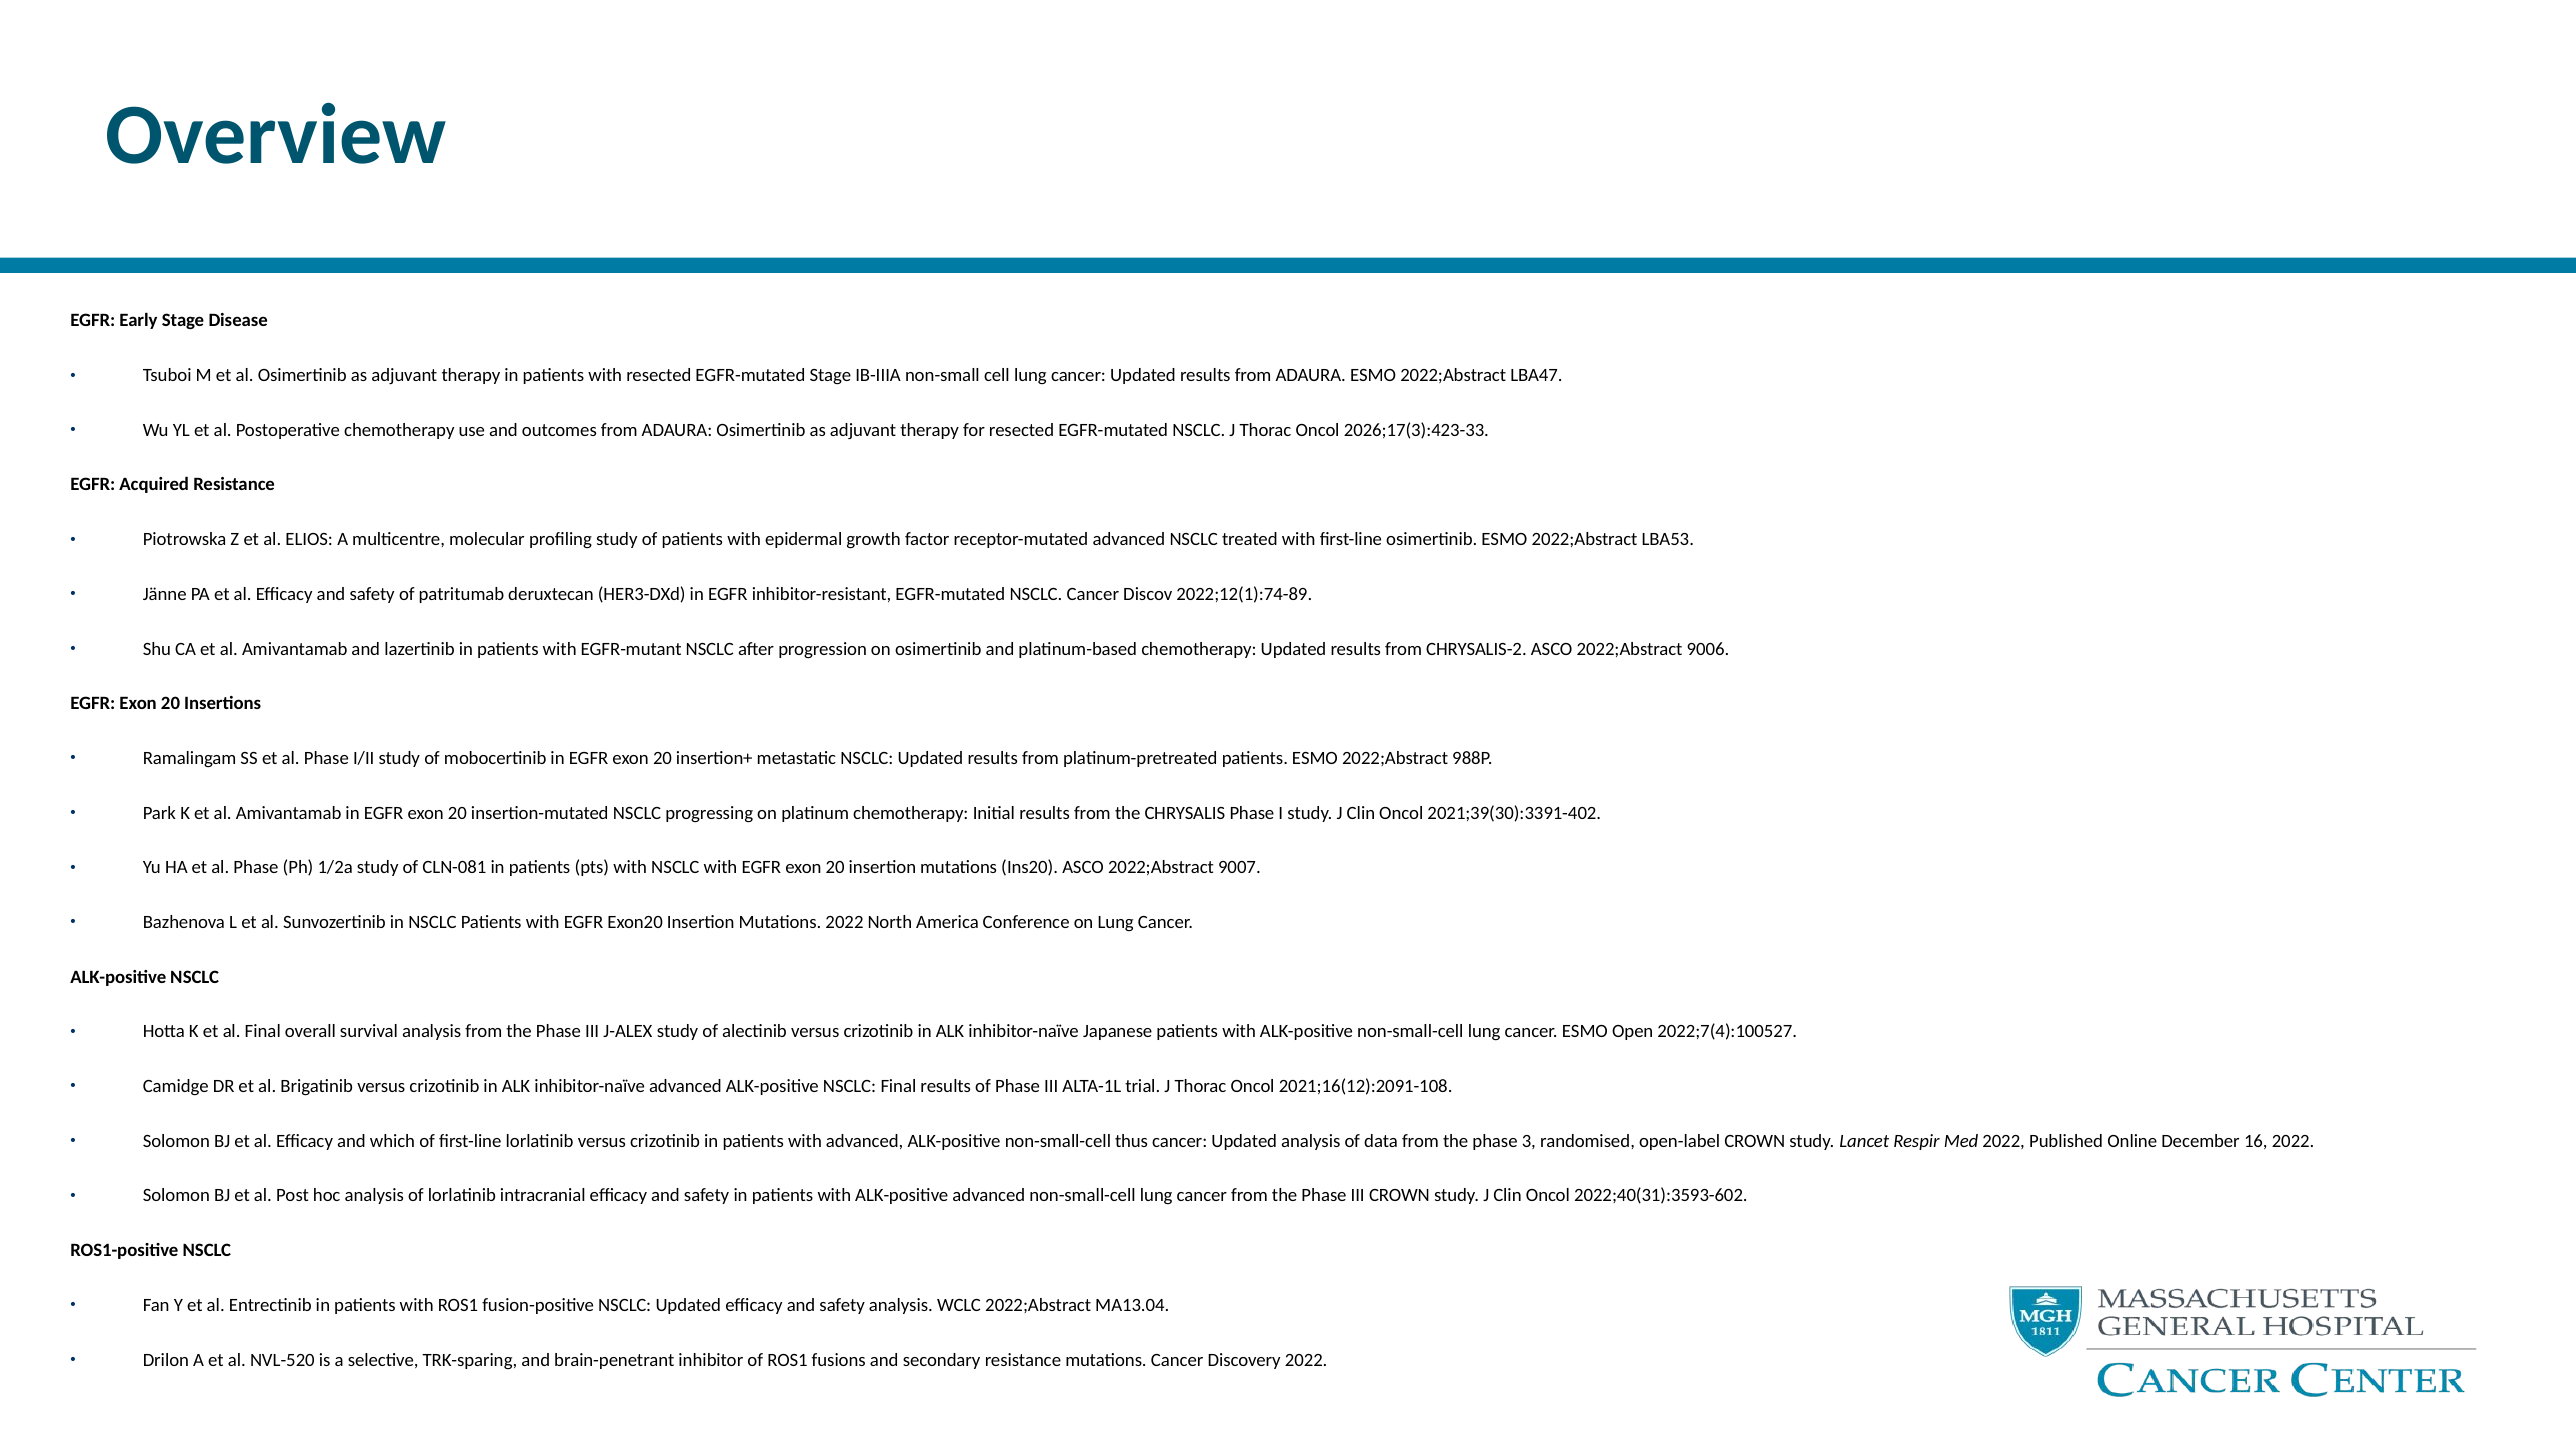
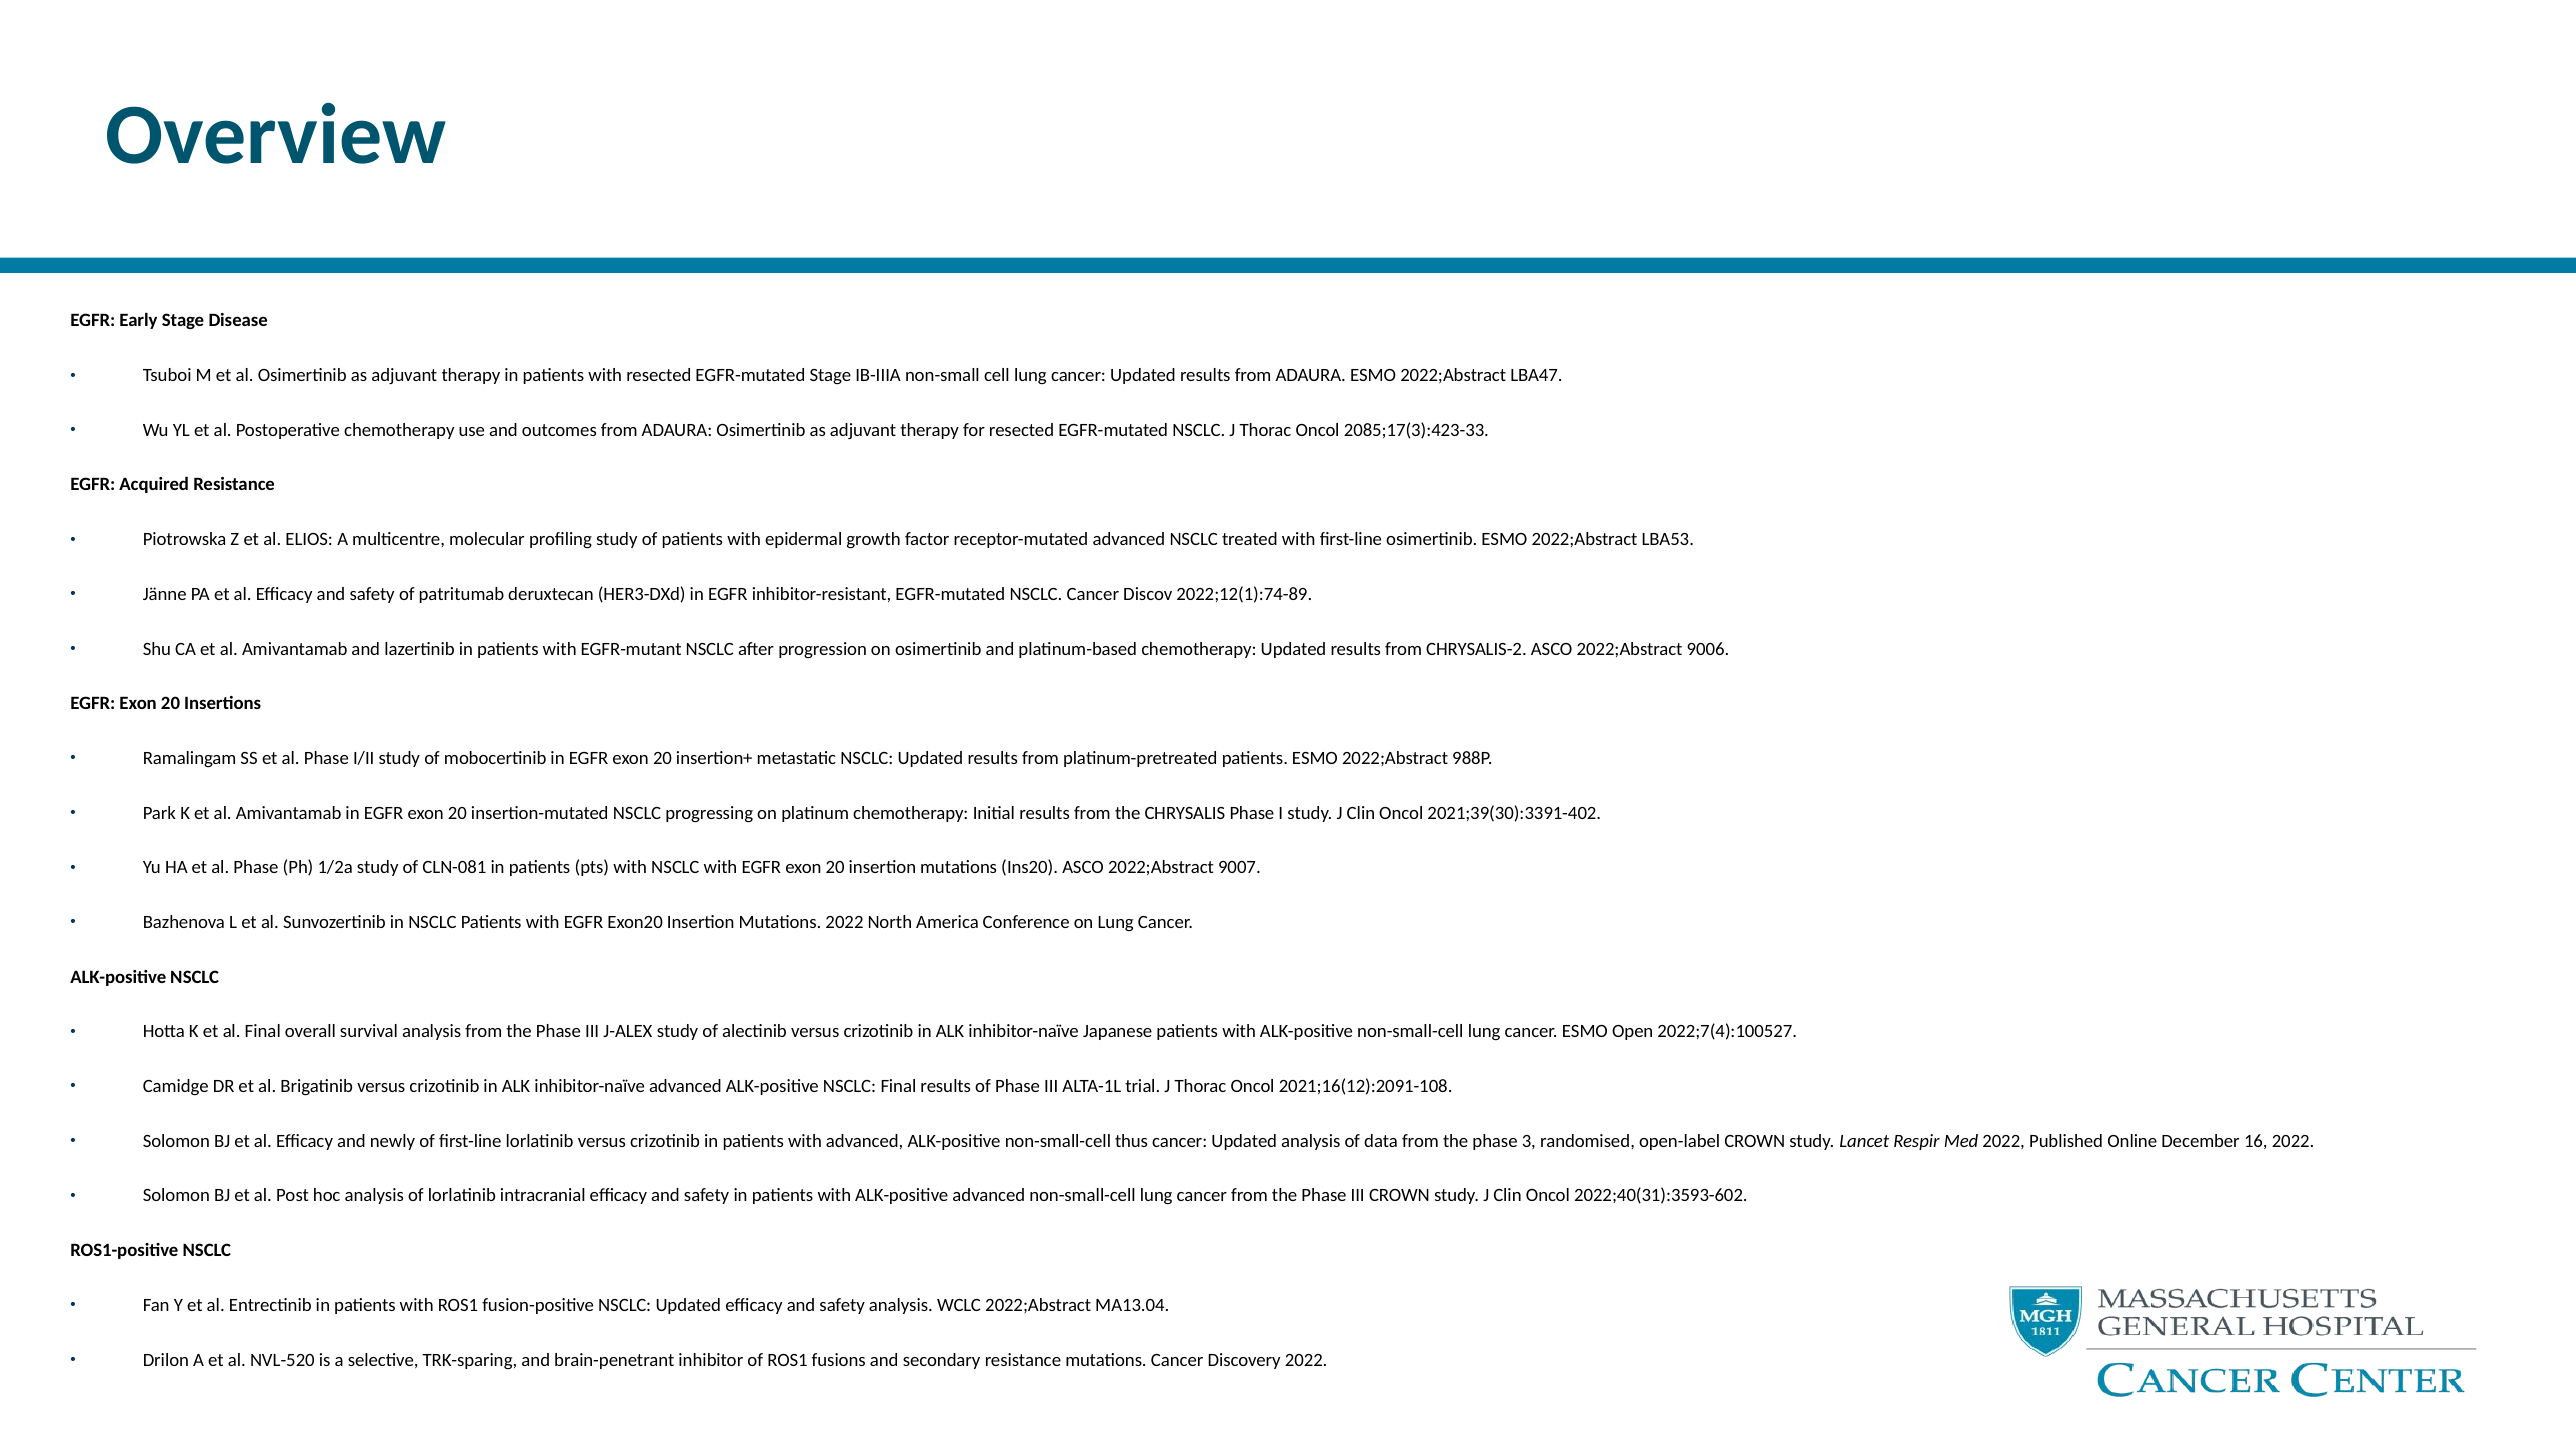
2026;17(3):423-33: 2026;17(3):423-33 -> 2085;17(3):423-33
which: which -> newly
